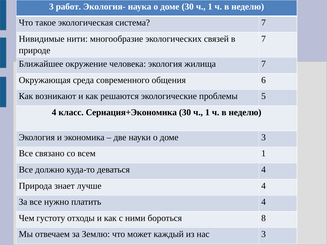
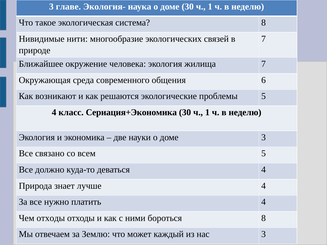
работ: работ -> главе
система 7: 7 -> 8
всем 1: 1 -> 5
Чем густоту: густоту -> отходы
